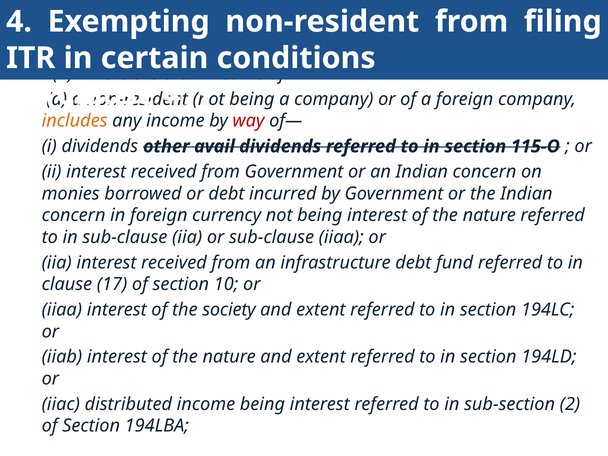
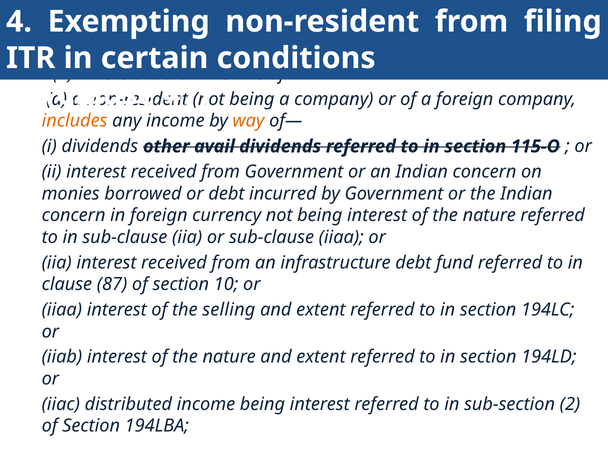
way colour: red -> orange
17: 17 -> 87
society: society -> selling
